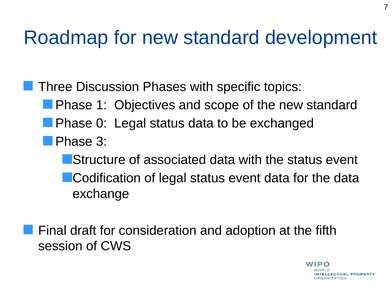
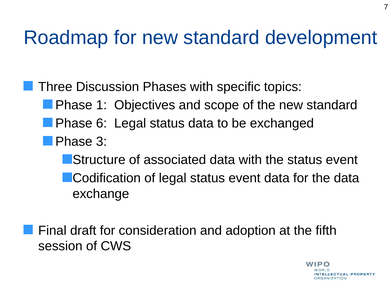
0: 0 -> 6
